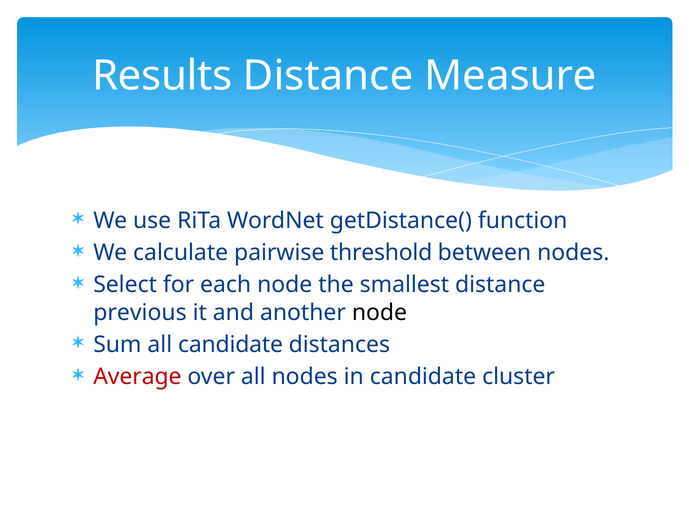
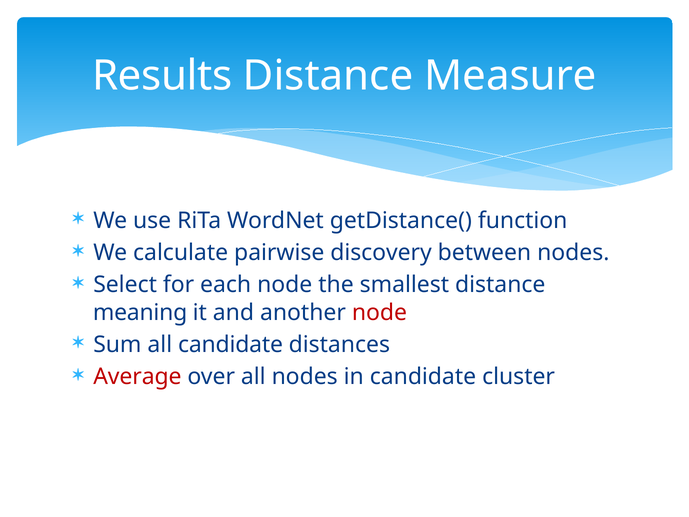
threshold: threshold -> discovery
previous: previous -> meaning
node at (379, 312) colour: black -> red
